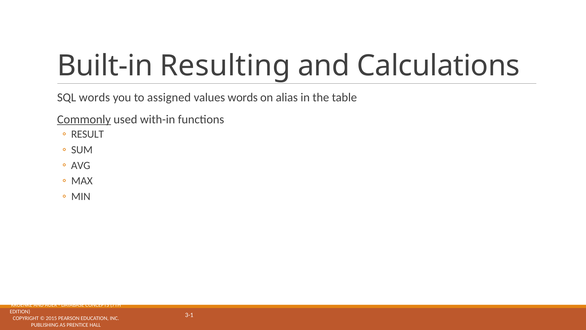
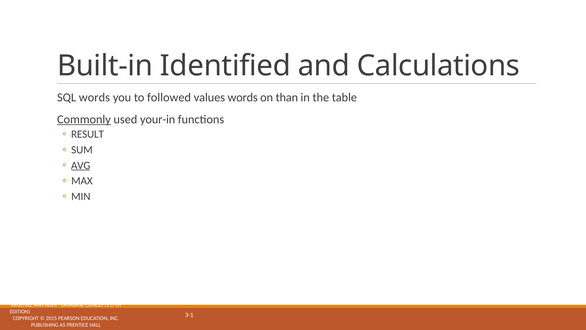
Resulting: Resulting -> Identified
assigned: assigned -> followed
alias: alias -> than
with-in: with-in -> your-in
AVG underline: none -> present
